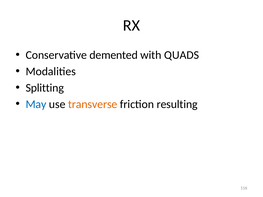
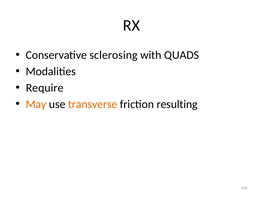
demented: demented -> sclerosing
Splitting: Splitting -> Require
May colour: blue -> orange
